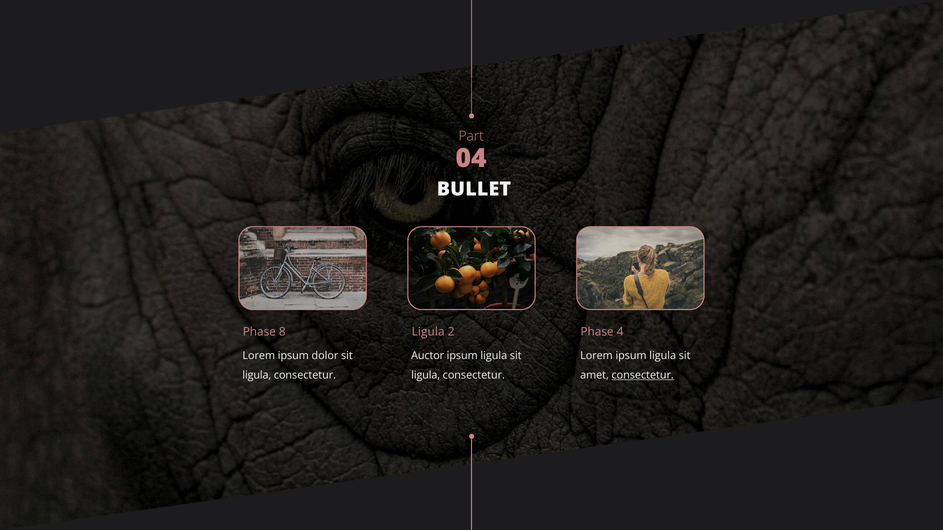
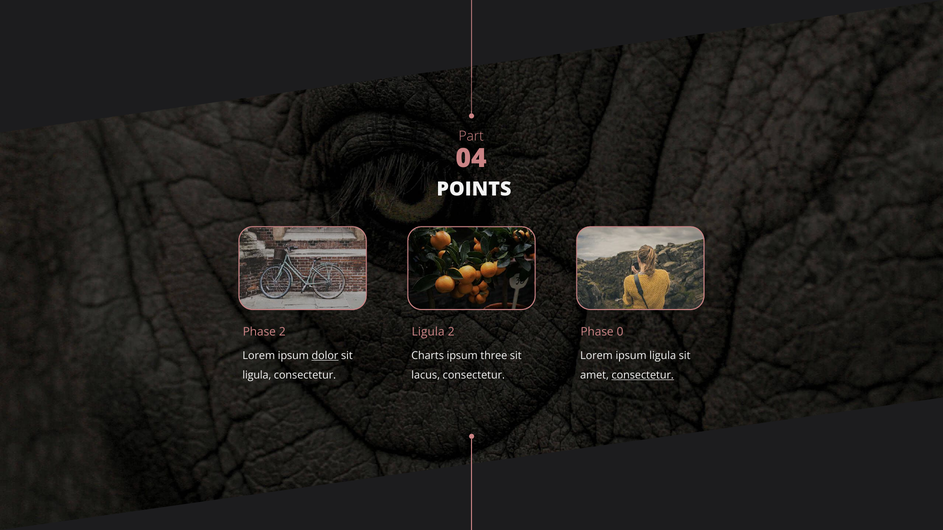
BULLET: BULLET -> POINTS
Phase 8: 8 -> 2
4: 4 -> 0
dolor underline: none -> present
Auctor: Auctor -> Charts
ligula at (494, 356): ligula -> three
ligula at (426, 375): ligula -> lacus
